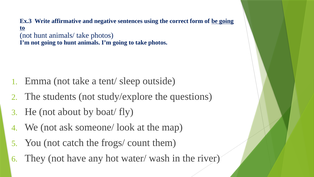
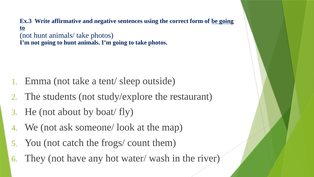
questions: questions -> restaurant
